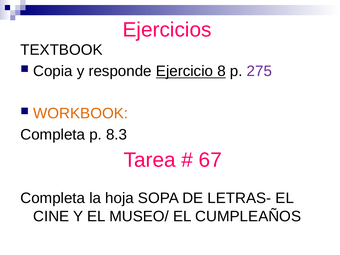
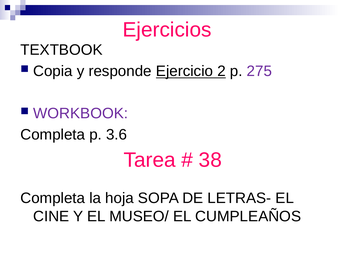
8: 8 -> 2
WORKBOOK colour: orange -> purple
8.3: 8.3 -> 3.6
67: 67 -> 38
